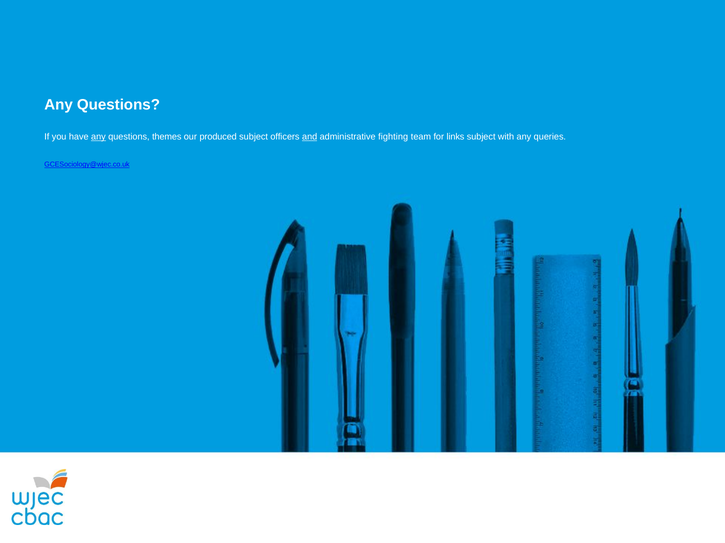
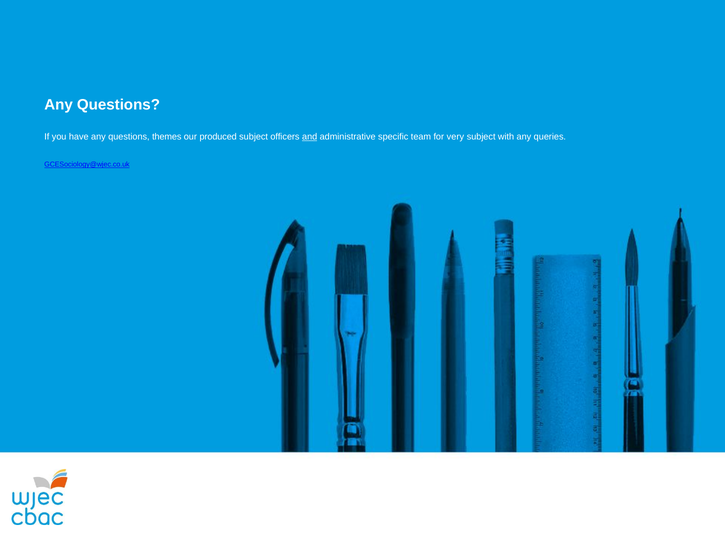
any at (98, 137) underline: present -> none
fighting: fighting -> specific
links: links -> very
